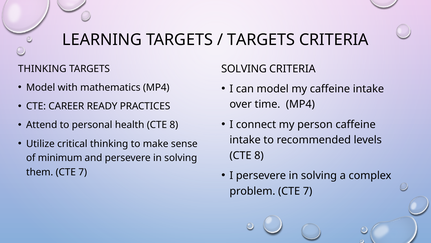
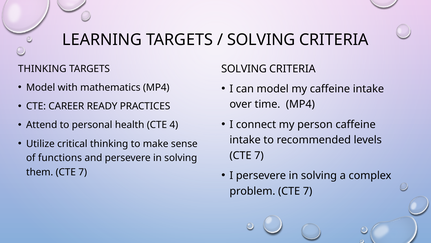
TARGETS at (261, 40): TARGETS -> SOLVING
health CTE 8: 8 -> 4
8 at (259, 155): 8 -> 7
minimum: minimum -> functions
